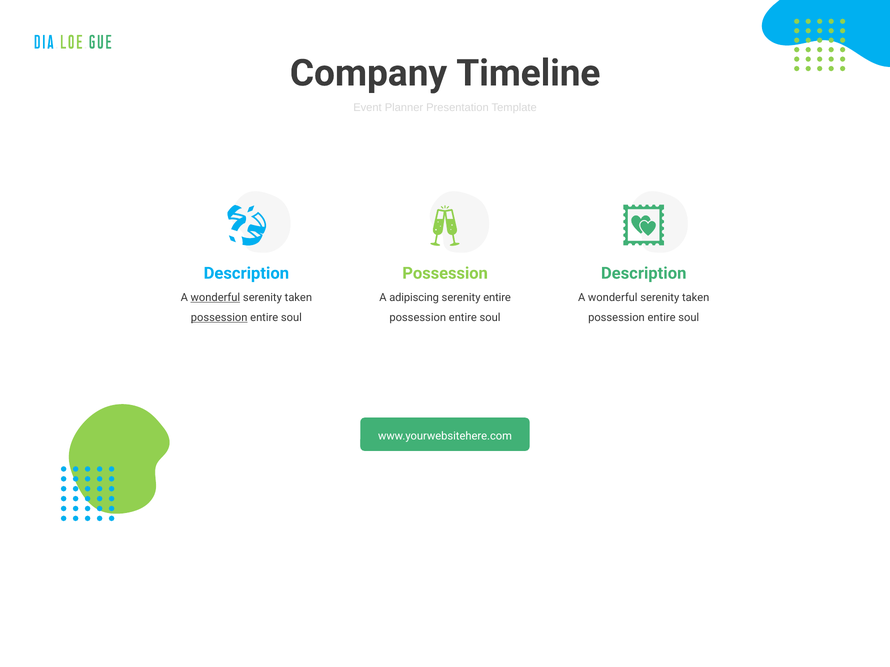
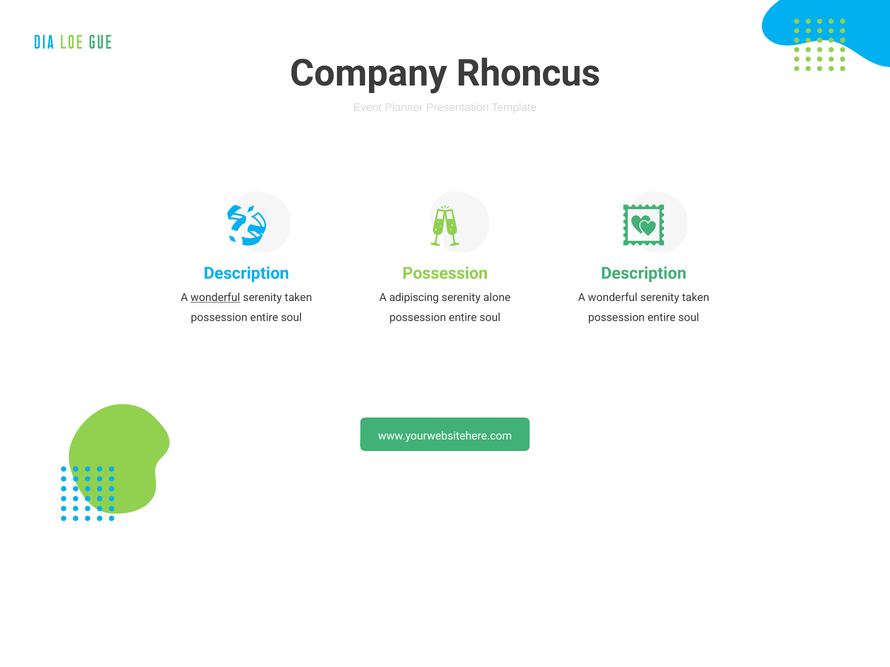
Timeline: Timeline -> Rhoncus
serenity entire: entire -> alone
possession at (219, 318) underline: present -> none
